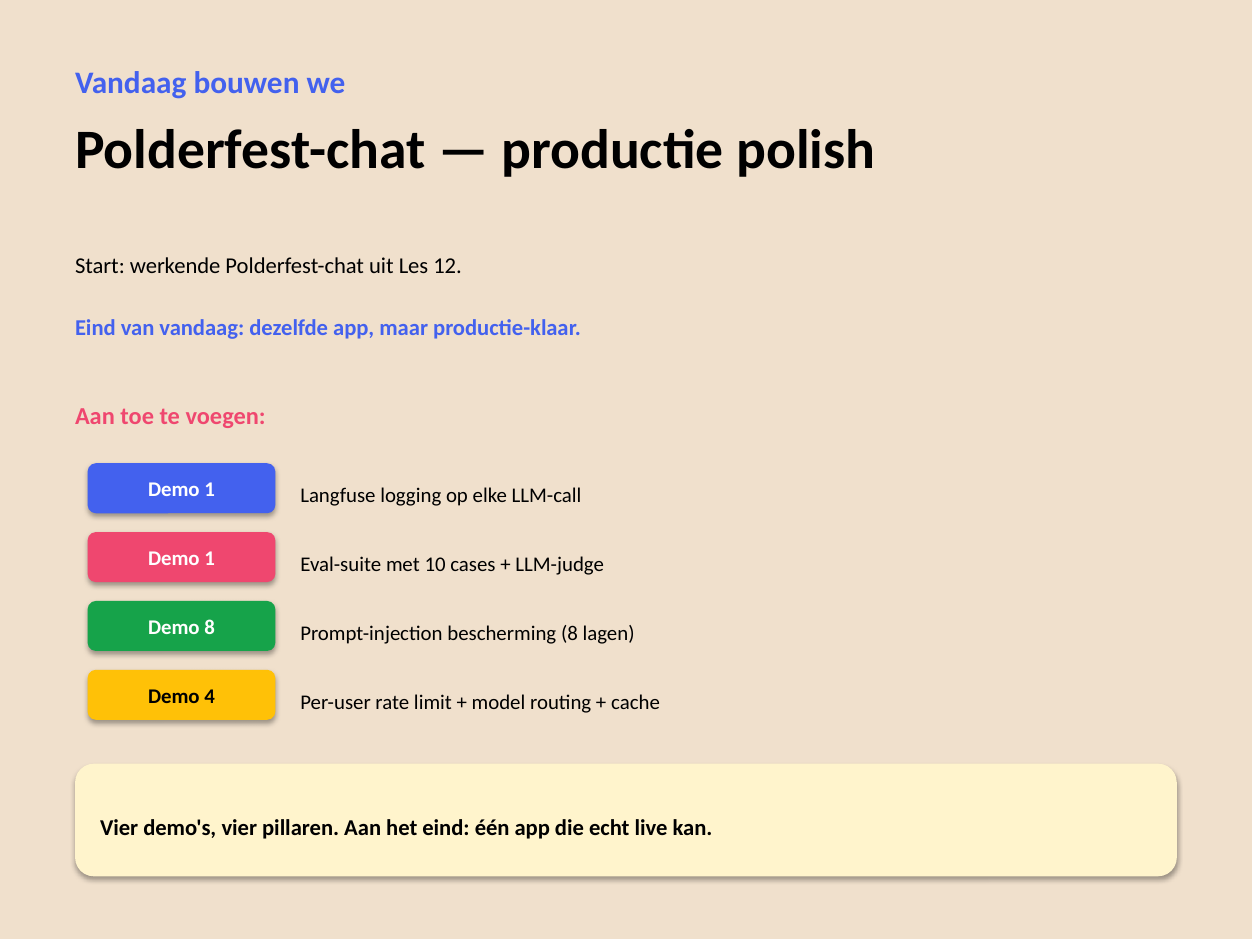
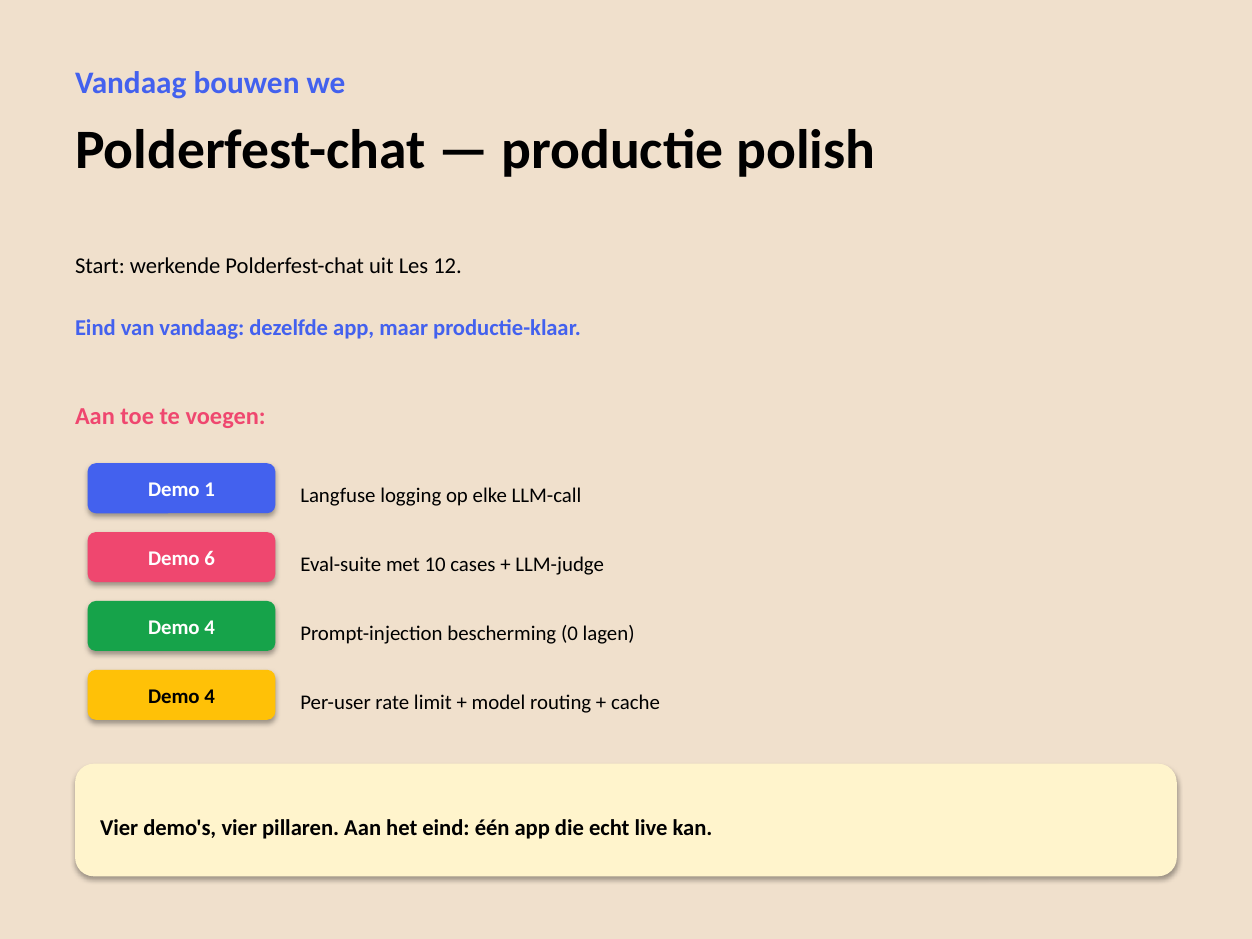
1 at (210, 559): 1 -> 6
8 at (210, 627): 8 -> 4
bescherming 8: 8 -> 0
